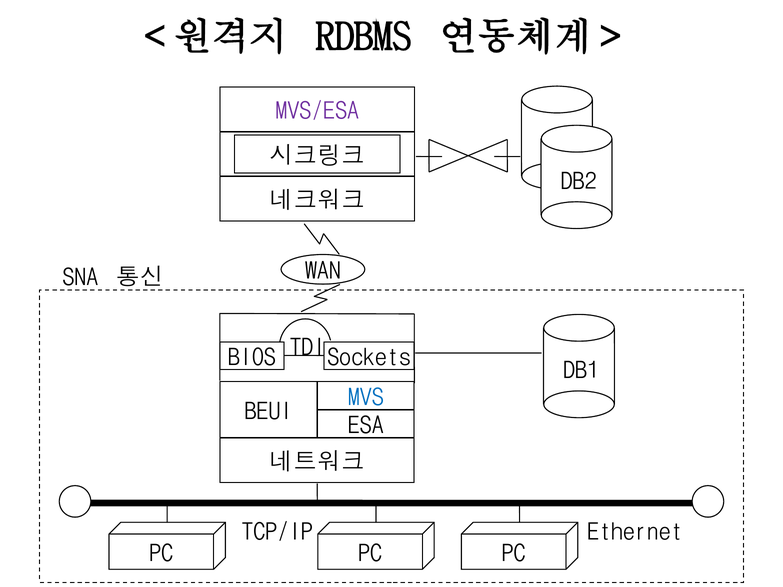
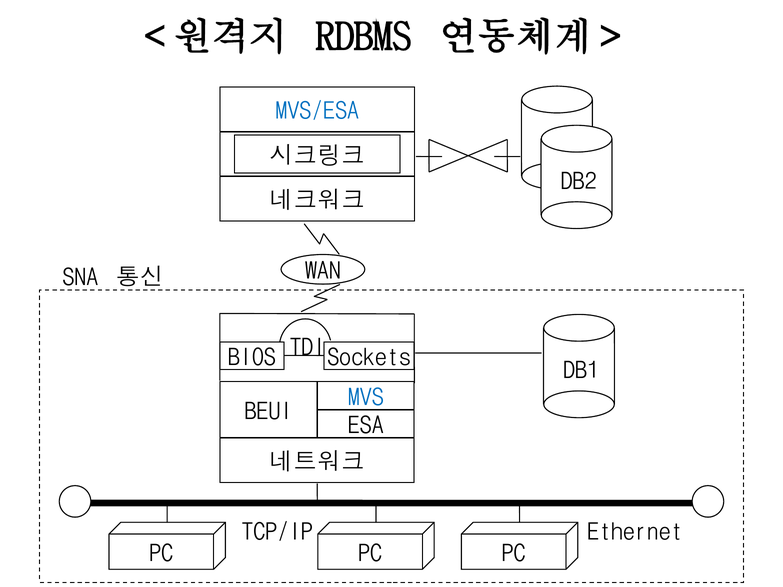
MVS/ESA colour: purple -> blue
